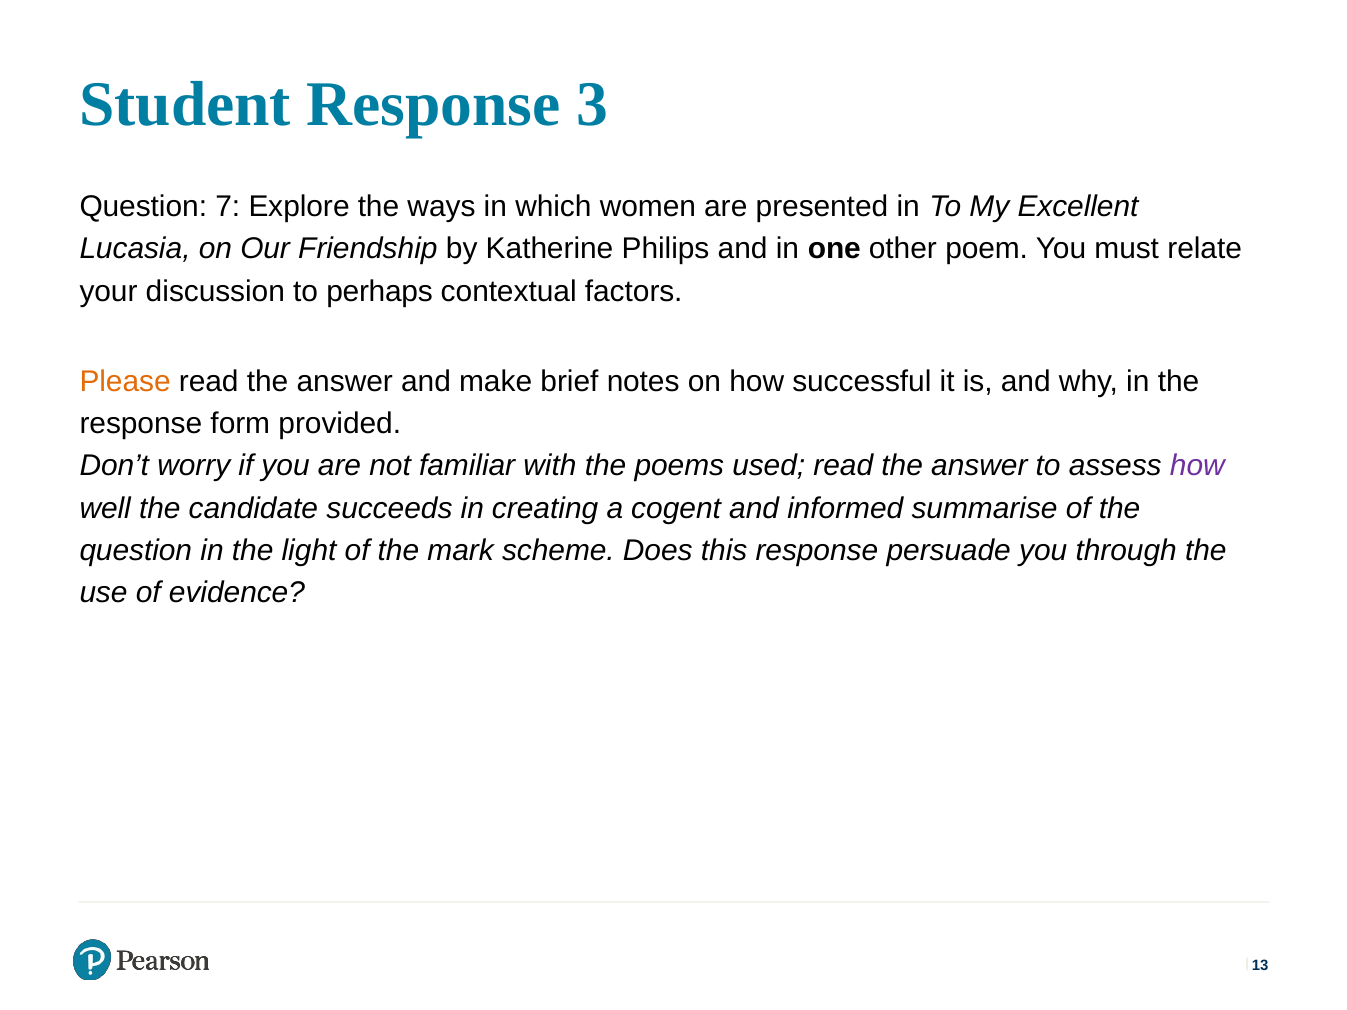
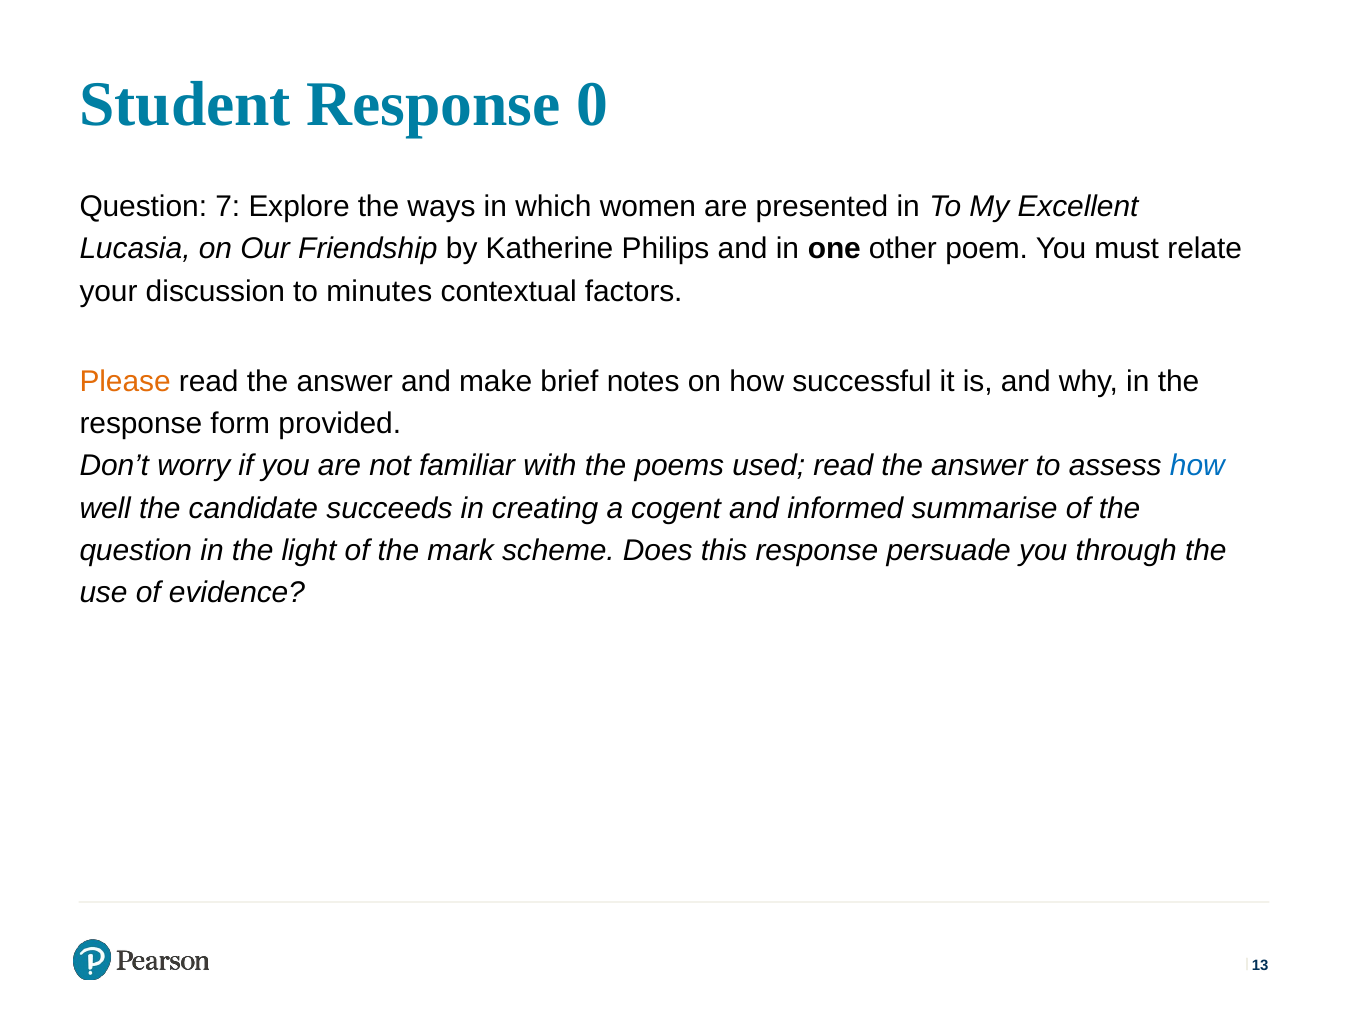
3: 3 -> 0
perhaps: perhaps -> minutes
how at (1197, 466) colour: purple -> blue
